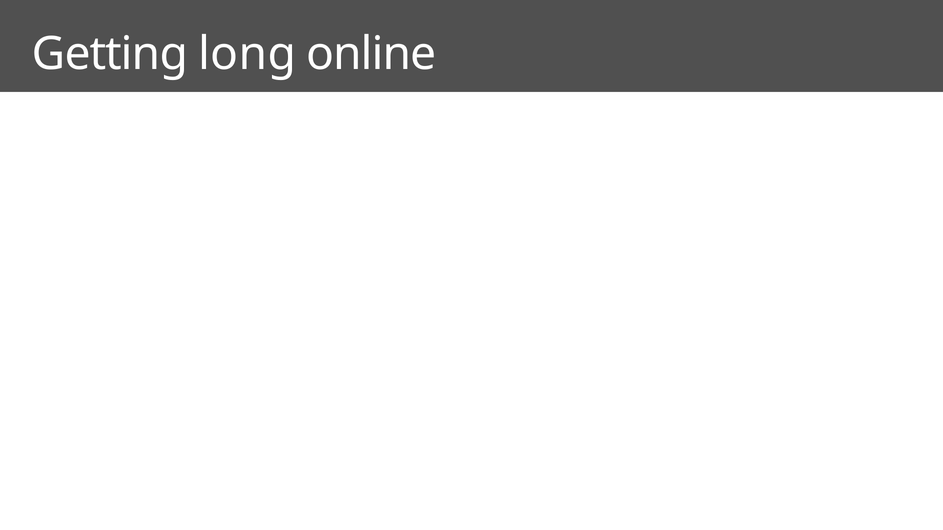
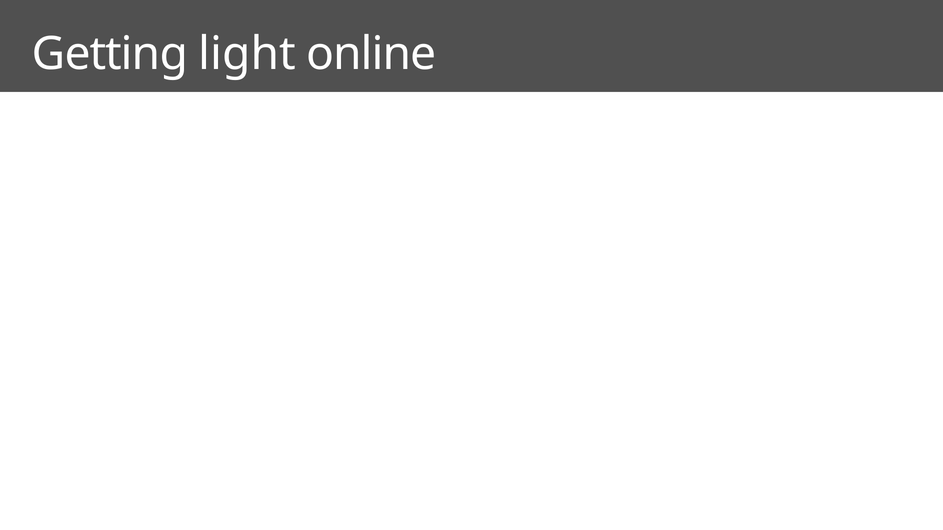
long: long -> light
